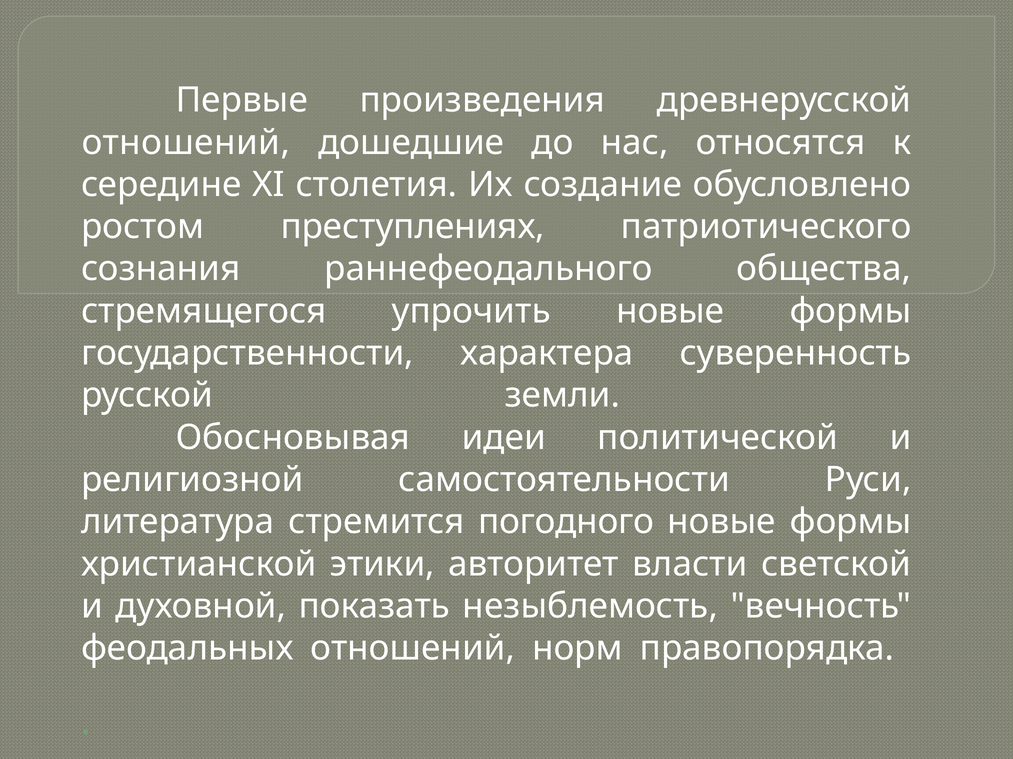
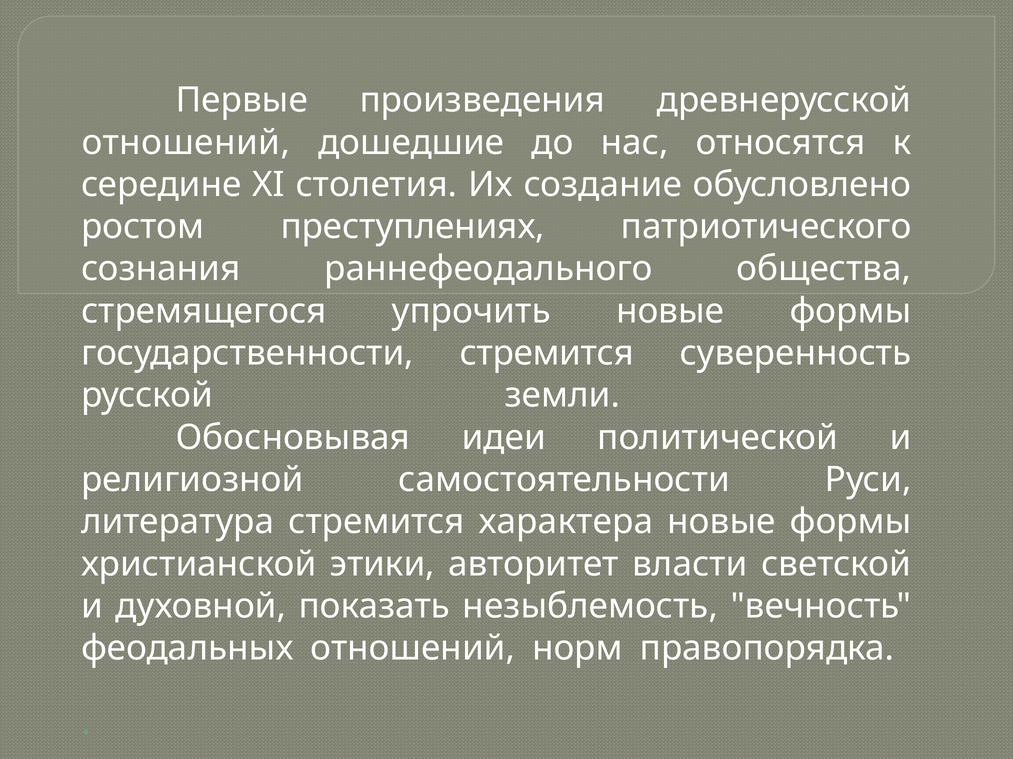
государственности характера: характера -> стремится
погодного: погодного -> характера
